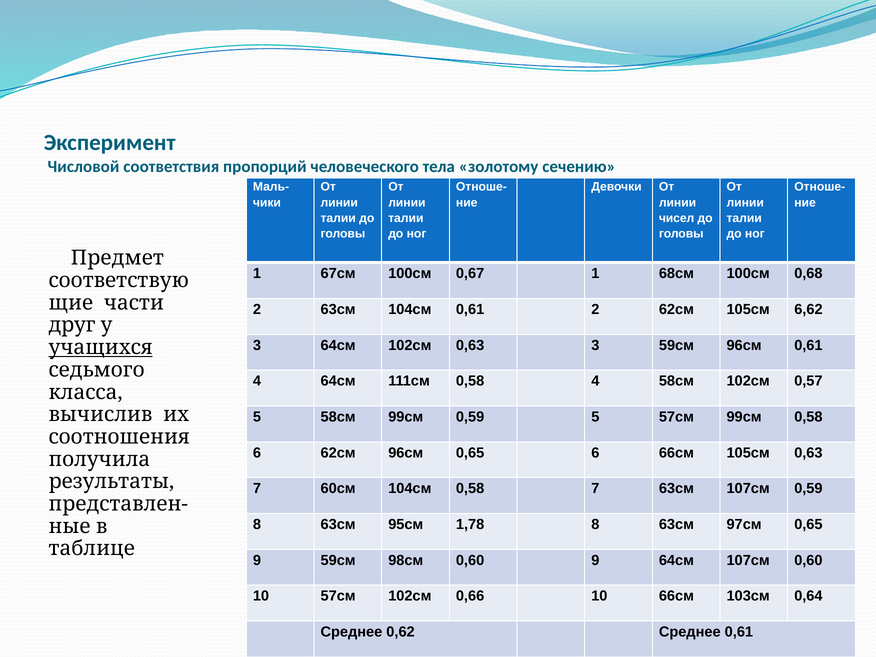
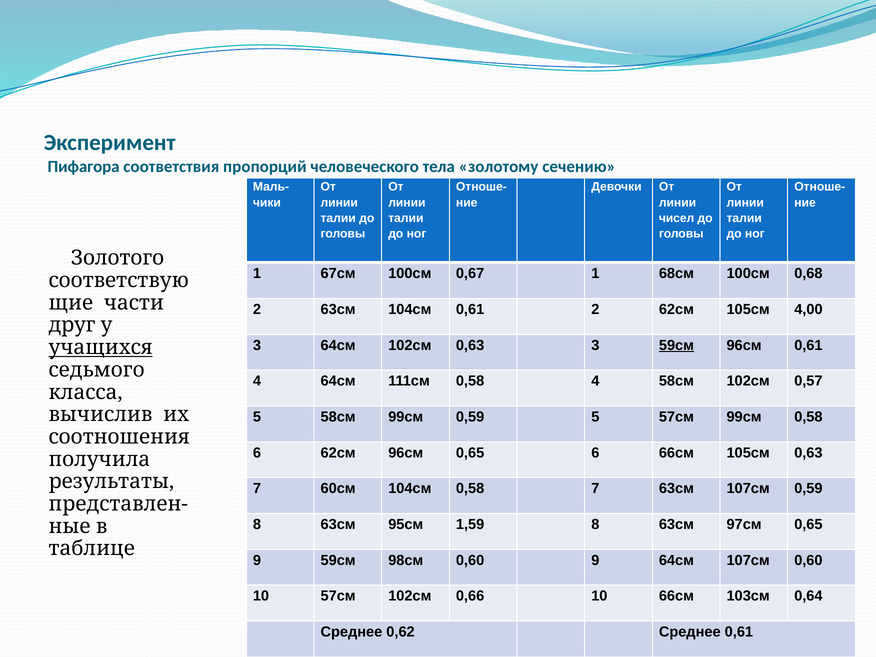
Числовой: Числовой -> Пифагора
Предмет: Предмет -> Золотого
6,62: 6,62 -> 4,00
59см at (676, 345) underline: none -> present
1,78: 1,78 -> 1,59
